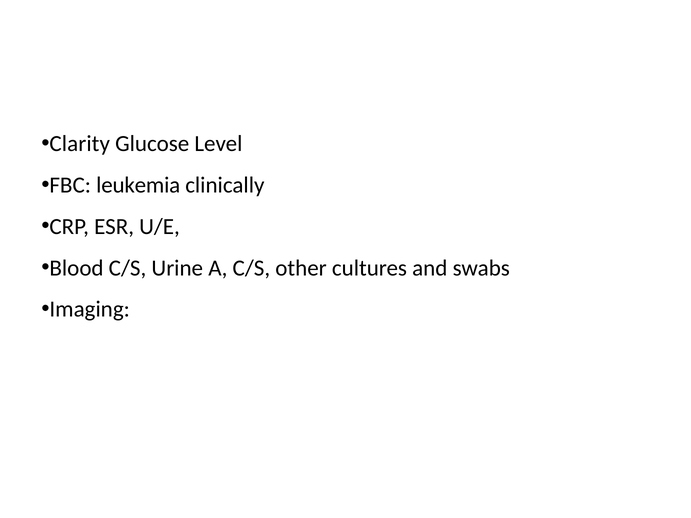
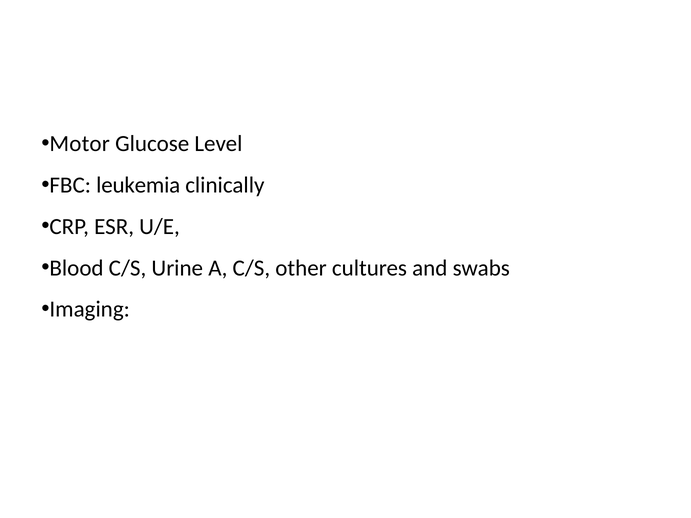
Clarity: Clarity -> Motor
